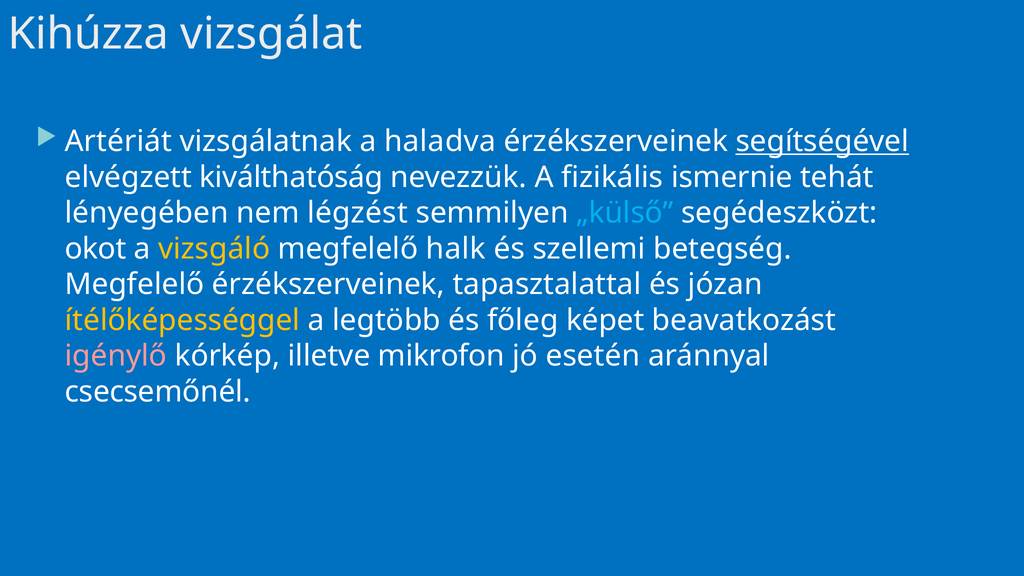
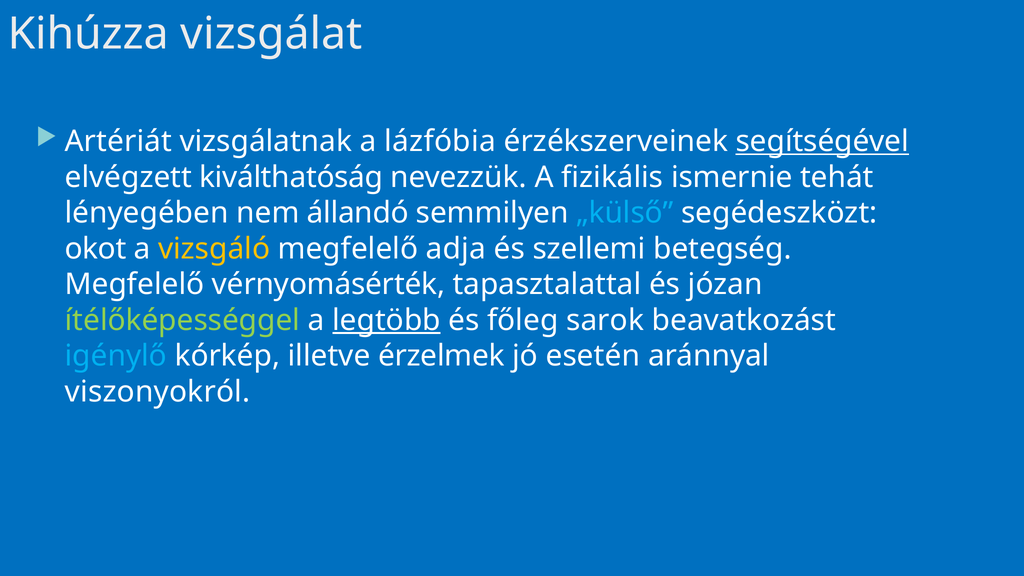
haladva: haladva -> lázfóbia
légzést: légzést -> állandó
halk: halk -> adja
Megfelelő érzékszerveinek: érzékszerveinek -> vérnyomásérték
ítélőképességgel colour: yellow -> light green
legtöbb underline: none -> present
képet: képet -> sarok
igénylő colour: pink -> light blue
mikrofon: mikrofon -> érzelmek
csecsemőnél: csecsemőnél -> viszonyokról
